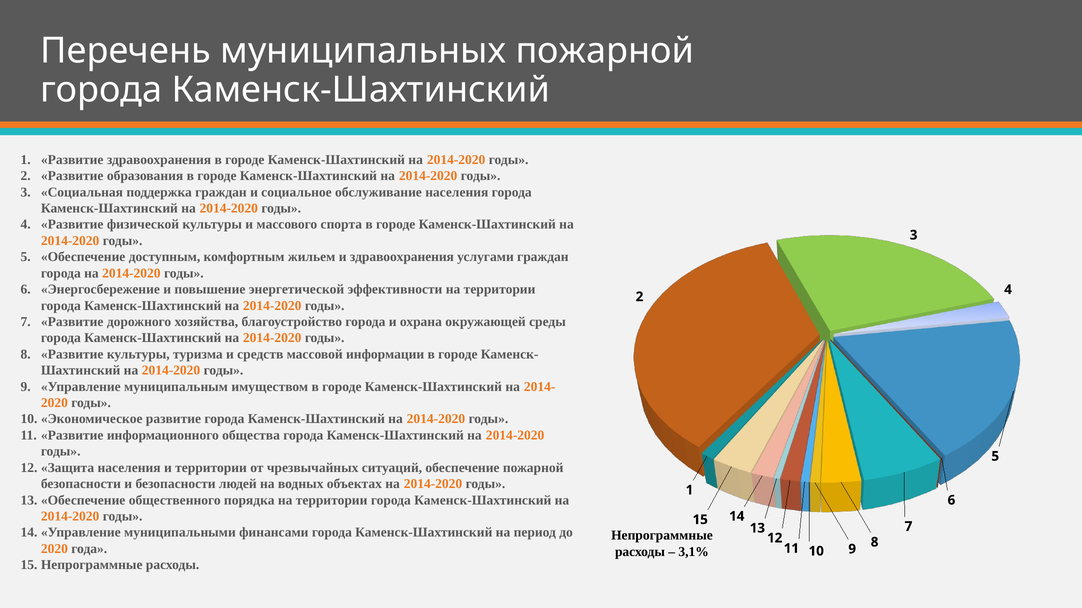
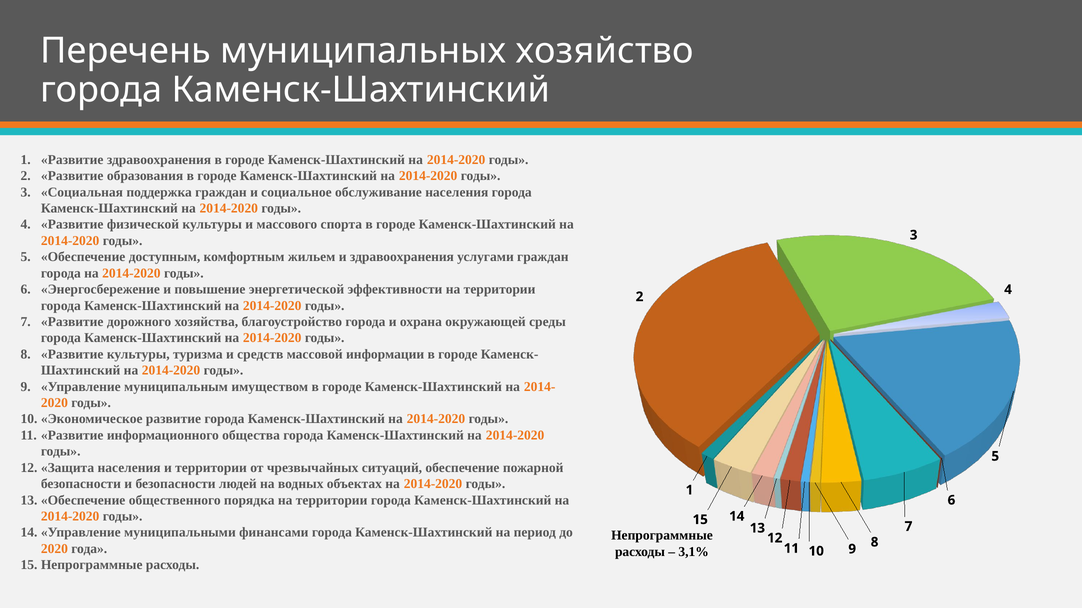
муниципальных пожарной: пожарной -> хозяйство
